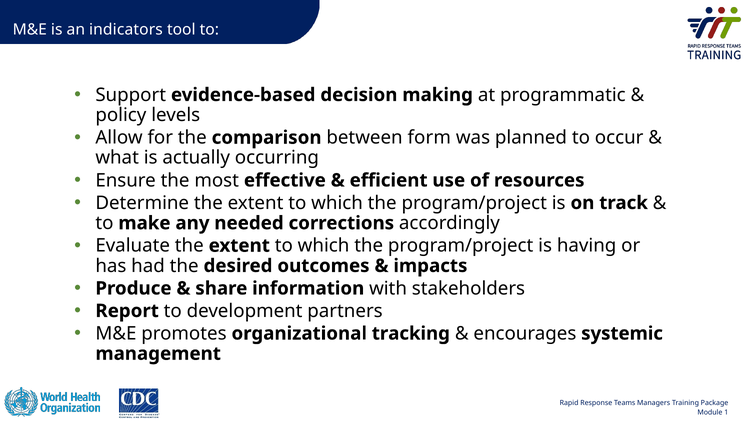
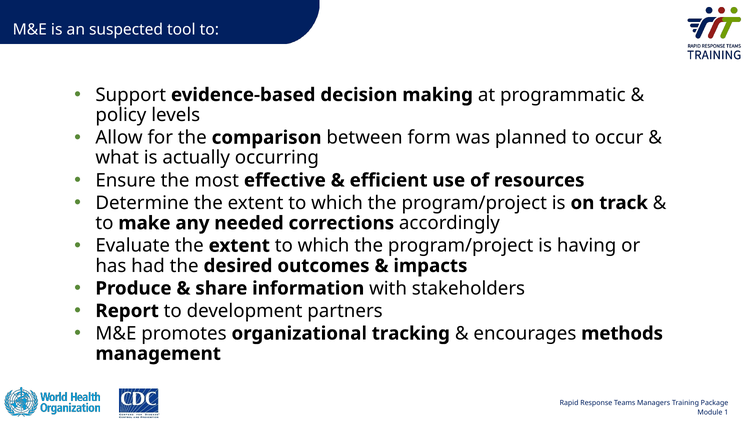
indicators: indicators -> suspected
systemic: systemic -> methods
